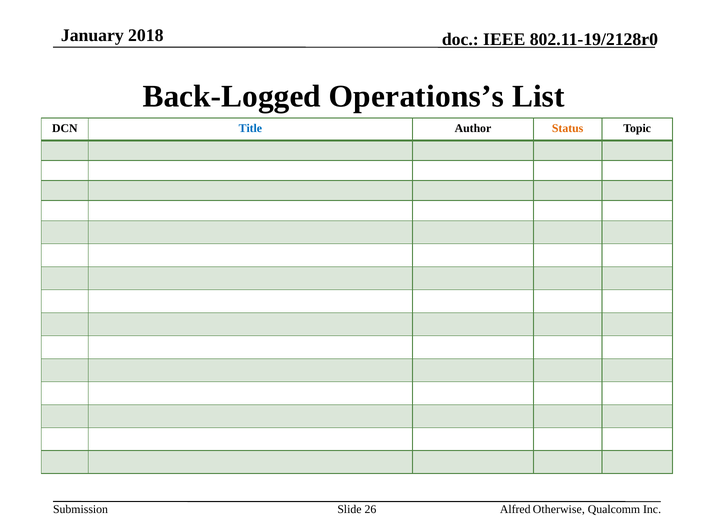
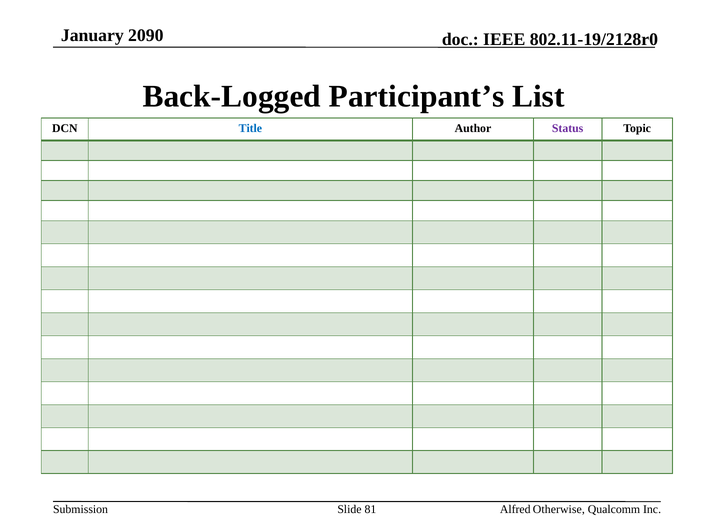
2018: 2018 -> 2090
Operations’s: Operations’s -> Participant’s
Status colour: orange -> purple
26: 26 -> 81
